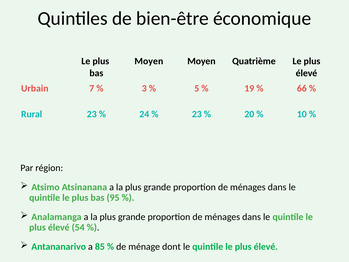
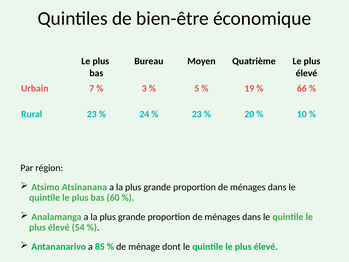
Moyen at (149, 61): Moyen -> Bureau
95: 95 -> 60
